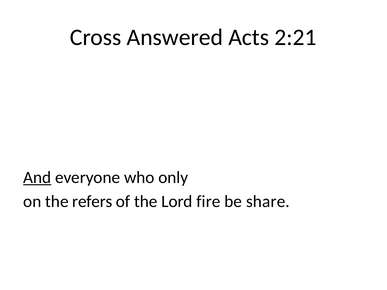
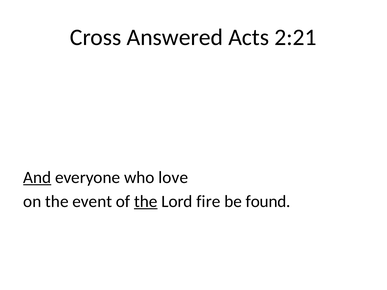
only: only -> love
refers: refers -> event
the at (146, 202) underline: none -> present
share: share -> found
